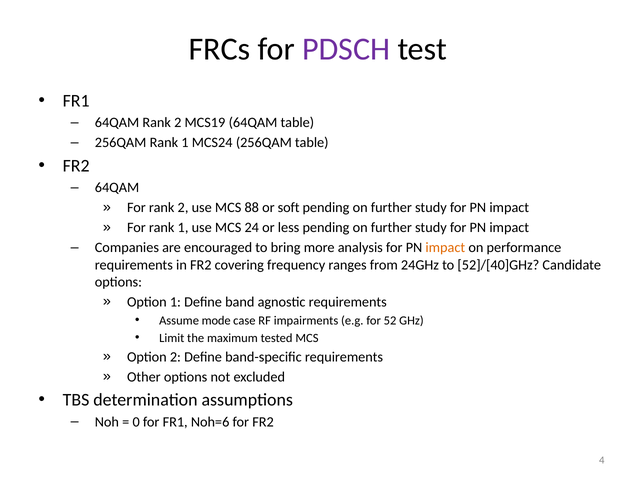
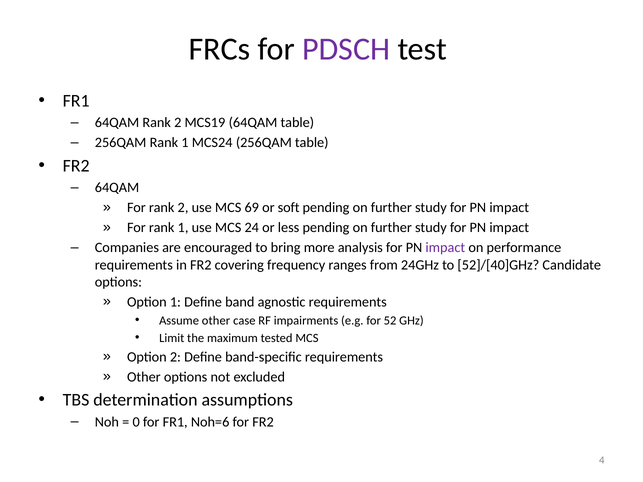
88: 88 -> 69
impact at (445, 248) colour: orange -> purple
Assume mode: mode -> other
